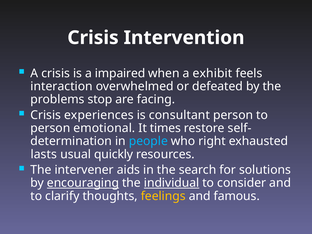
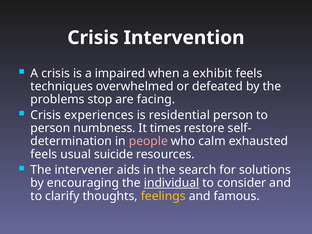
interaction: interaction -> techniques
consultant: consultant -> residential
emotional: emotional -> numbness
people colour: light blue -> pink
right: right -> calm
lasts at (44, 154): lasts -> feels
quickly: quickly -> suicide
encouraging underline: present -> none
